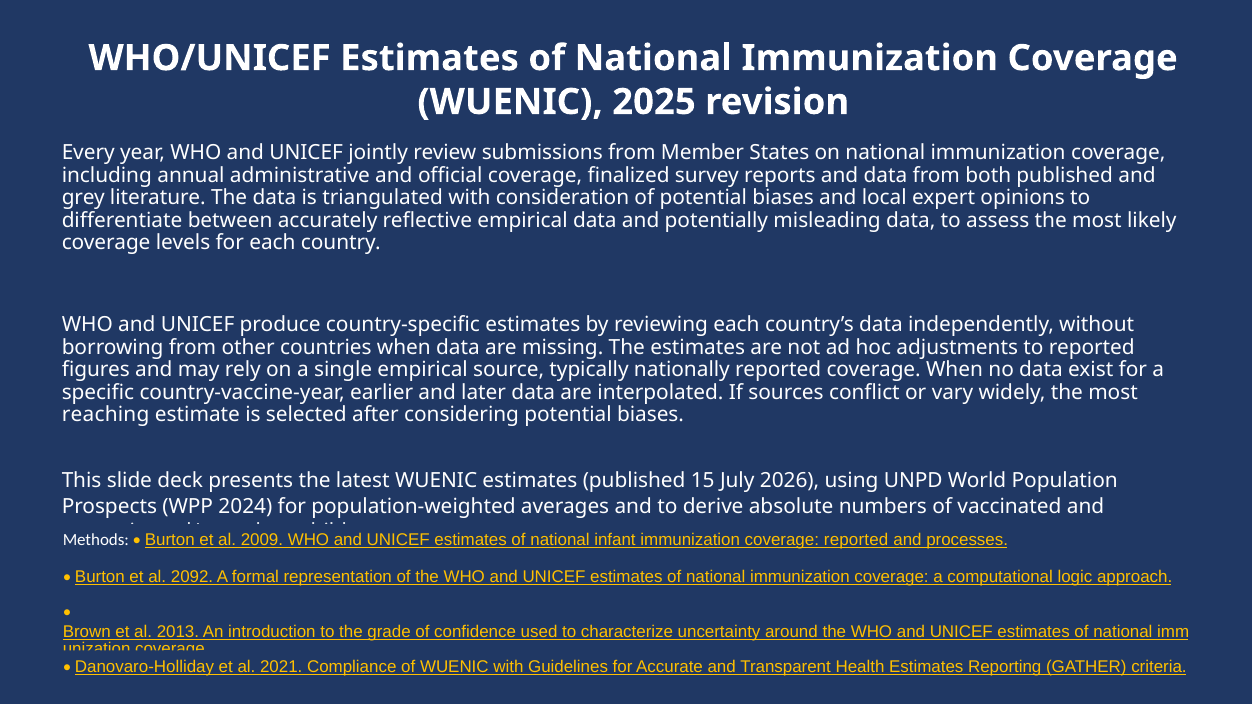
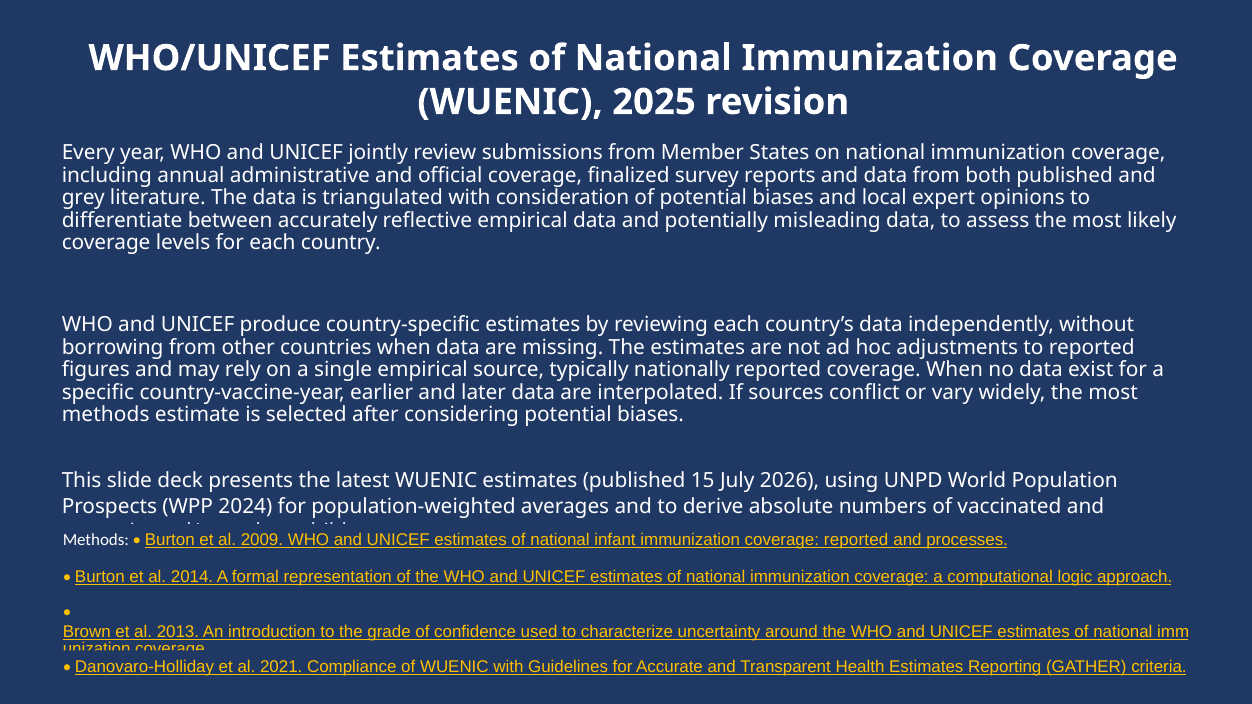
reaching at (106, 415): reaching -> methods
2092: 2092 -> 2014
